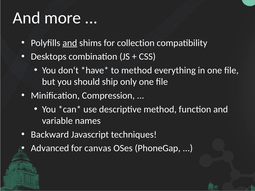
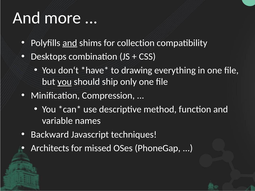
to method: method -> drawing
you at (65, 82) underline: none -> present
Advanced: Advanced -> Architects
canvas: canvas -> missed
